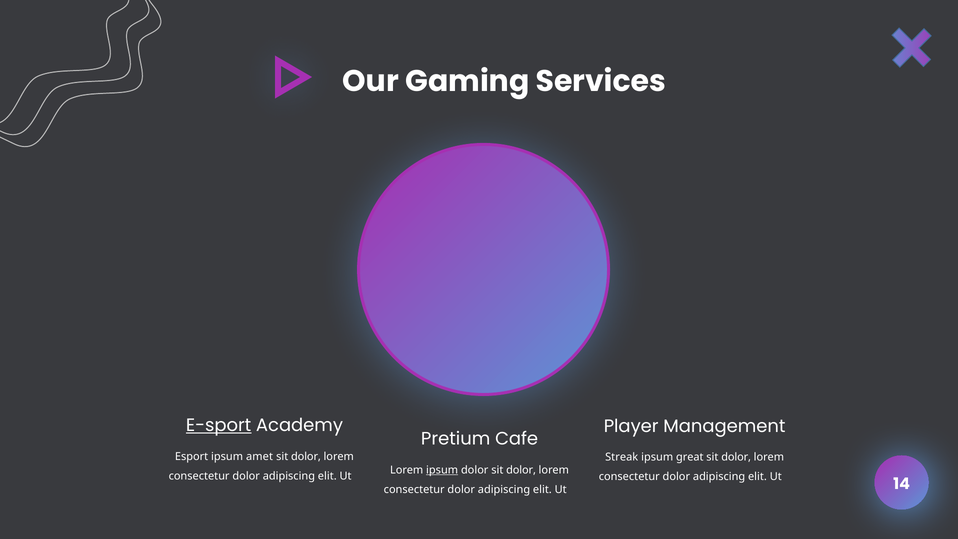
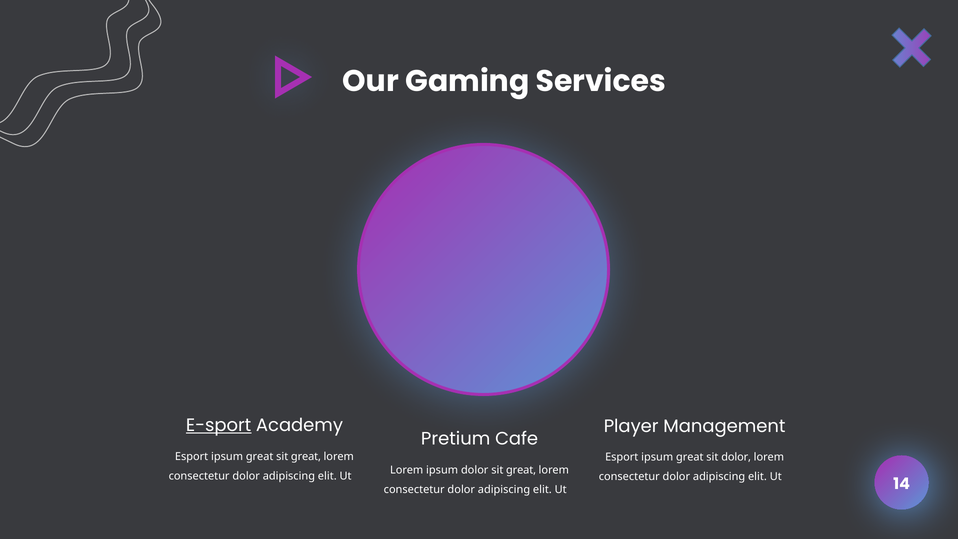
amet at (260, 456): amet -> great
dolor at (306, 456): dolor -> great
Streak at (622, 457): Streak -> Esport
ipsum at (442, 470) underline: present -> none
dolor sit dolor: dolor -> great
